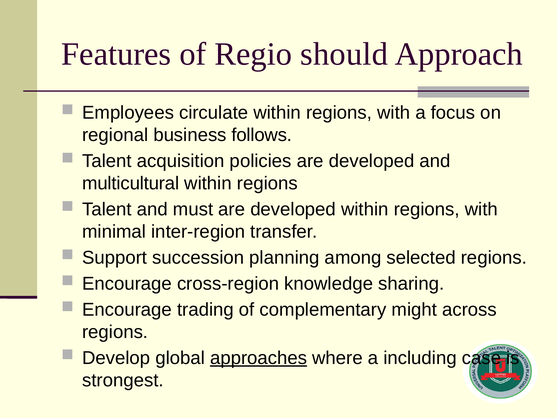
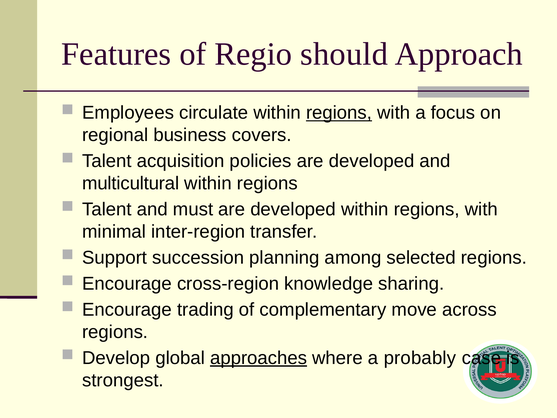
regions at (339, 113) underline: none -> present
follows: follows -> covers
might: might -> move
including: including -> probably
